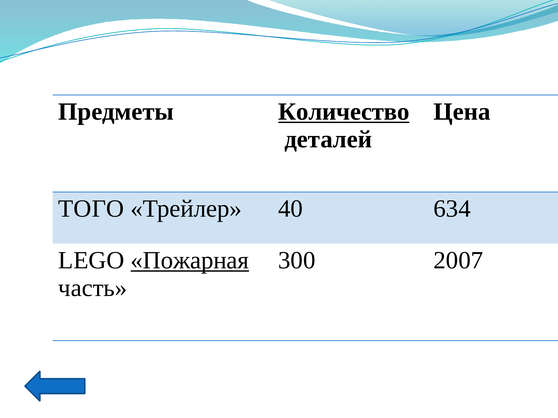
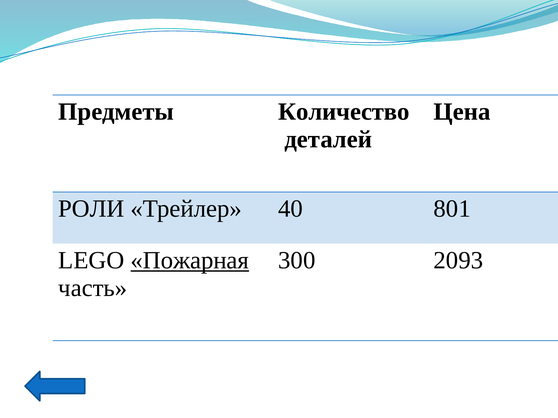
Количество underline: present -> none
ТОГО: ТОГО -> РОЛИ
634: 634 -> 801
2007: 2007 -> 2093
